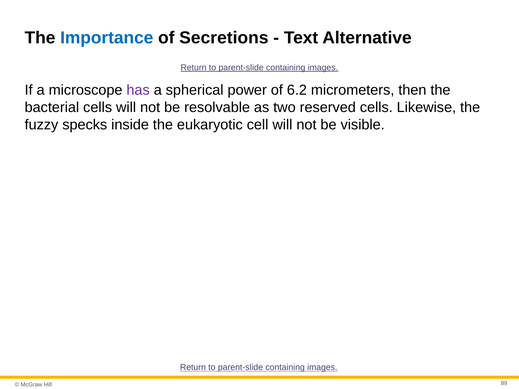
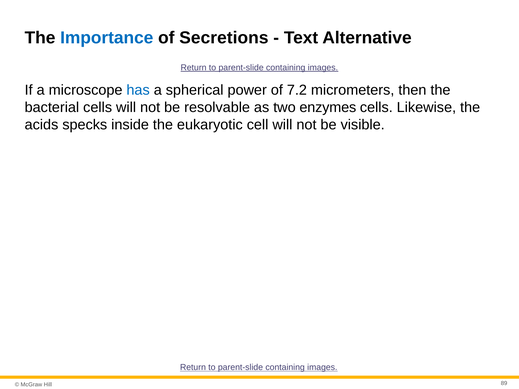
has colour: purple -> blue
6.2: 6.2 -> 7.2
reserved: reserved -> enzymes
fuzzy: fuzzy -> acids
